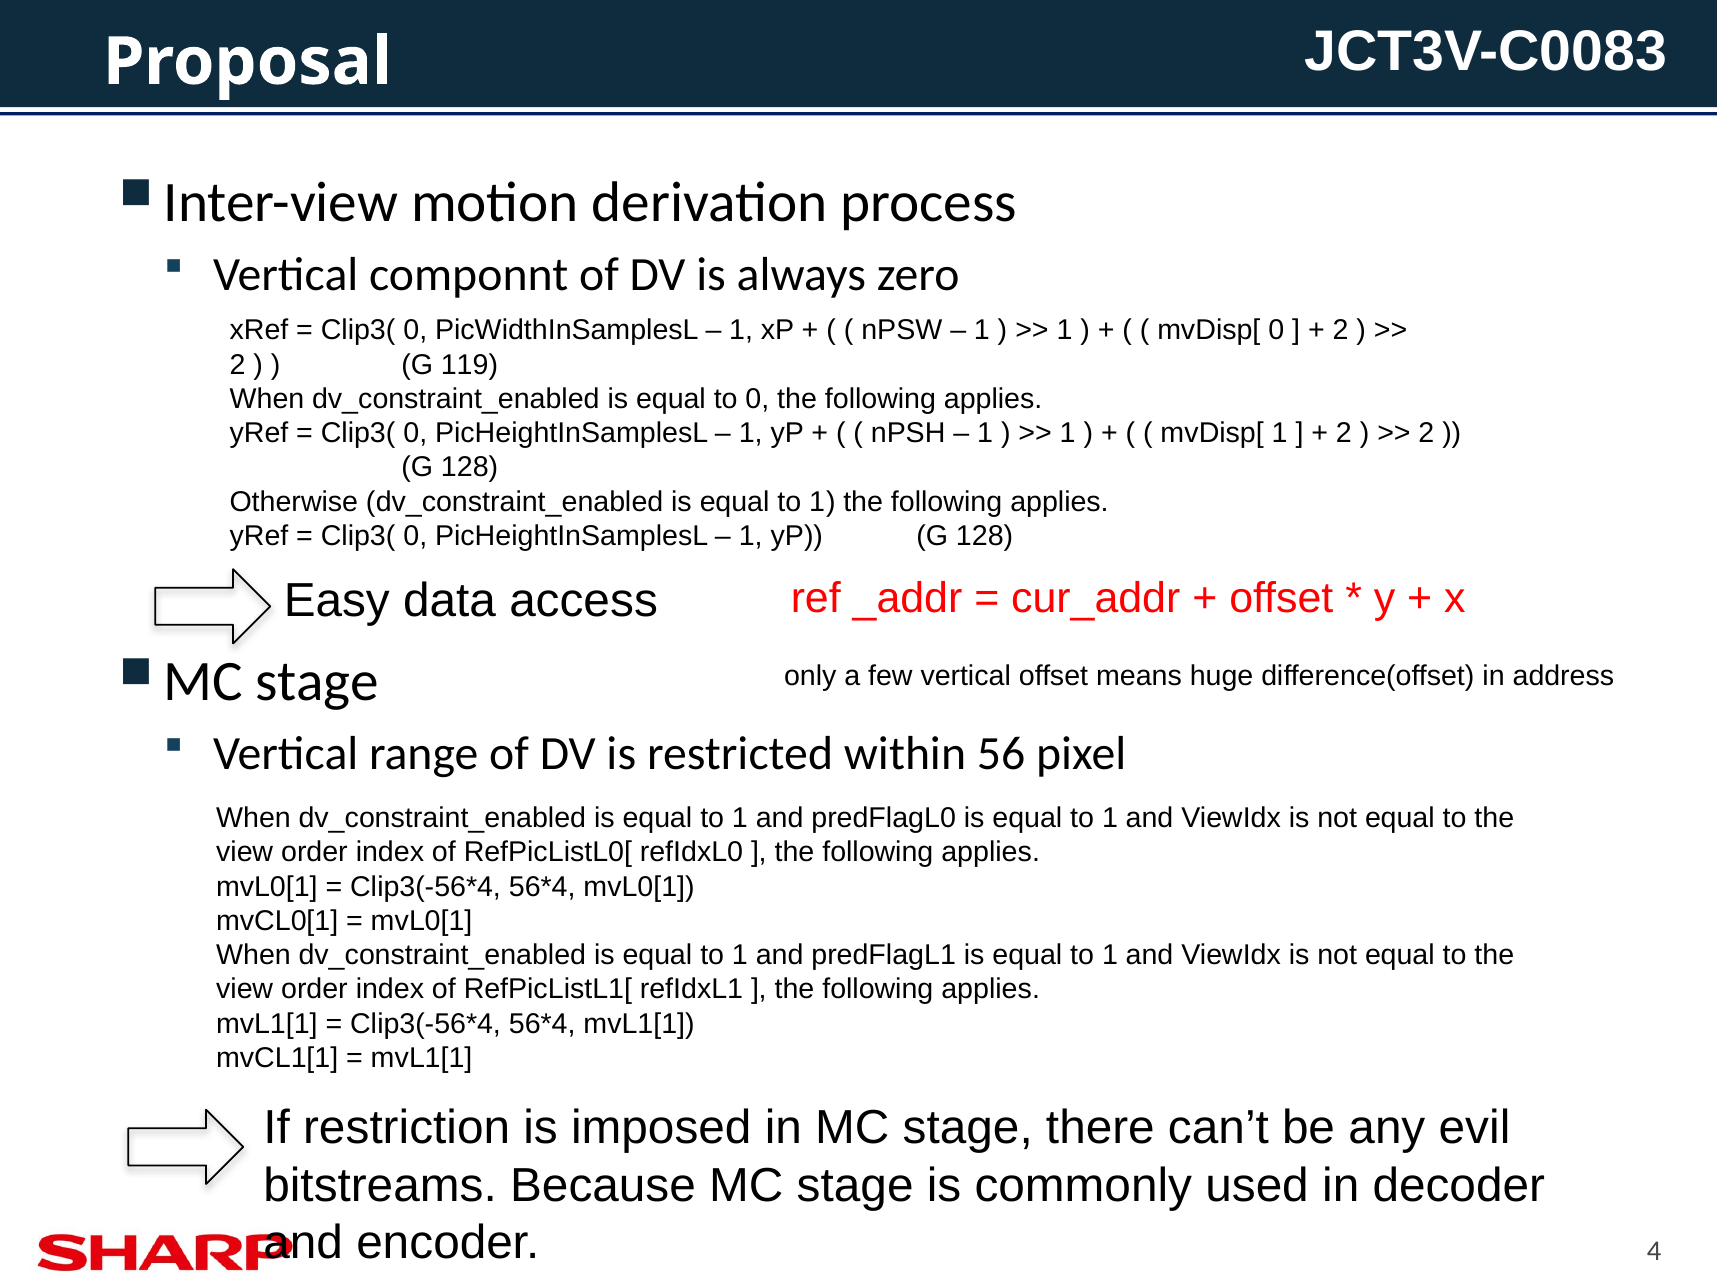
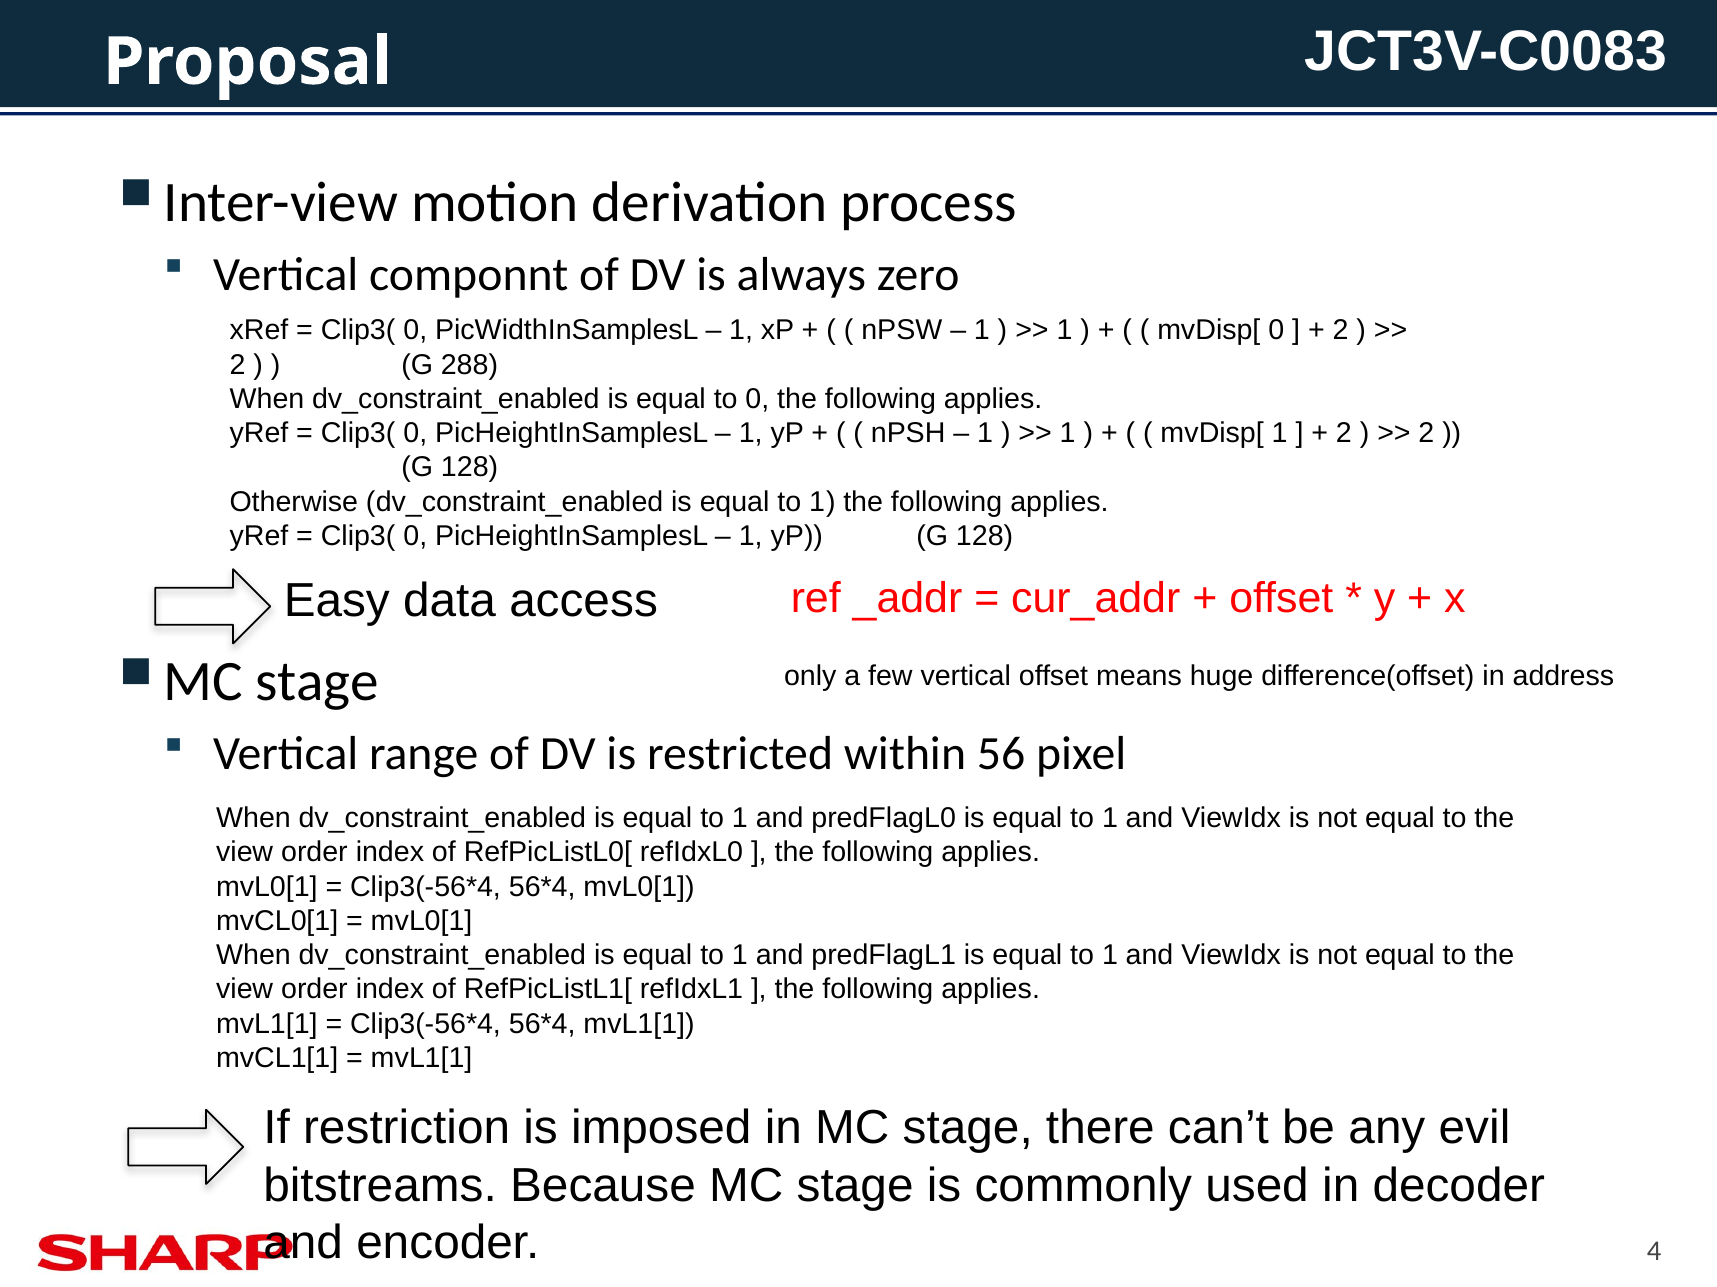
119: 119 -> 288
